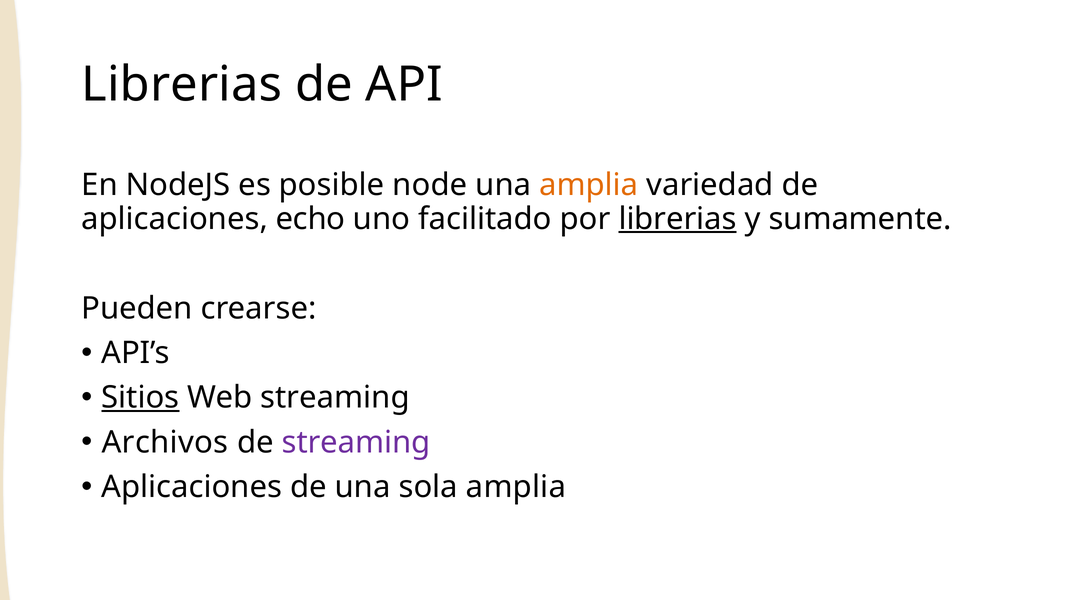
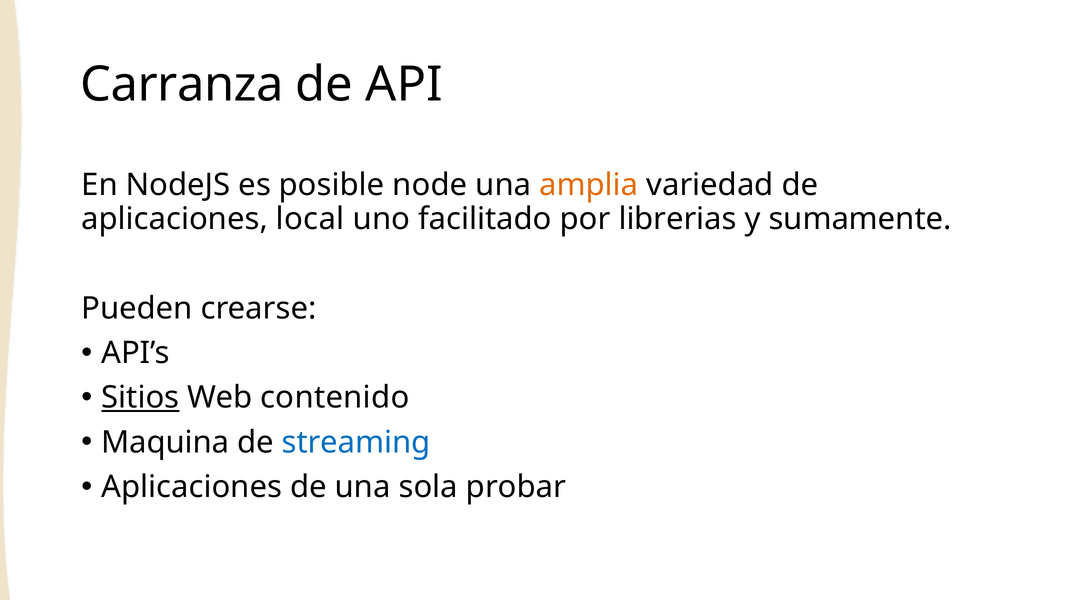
Librerias at (182, 85): Librerias -> Carranza
echo: echo -> local
librerias at (678, 219) underline: present -> none
Web streaming: streaming -> contenido
Archivos: Archivos -> Maquina
streaming at (356, 443) colour: purple -> blue
sola amplia: amplia -> probar
